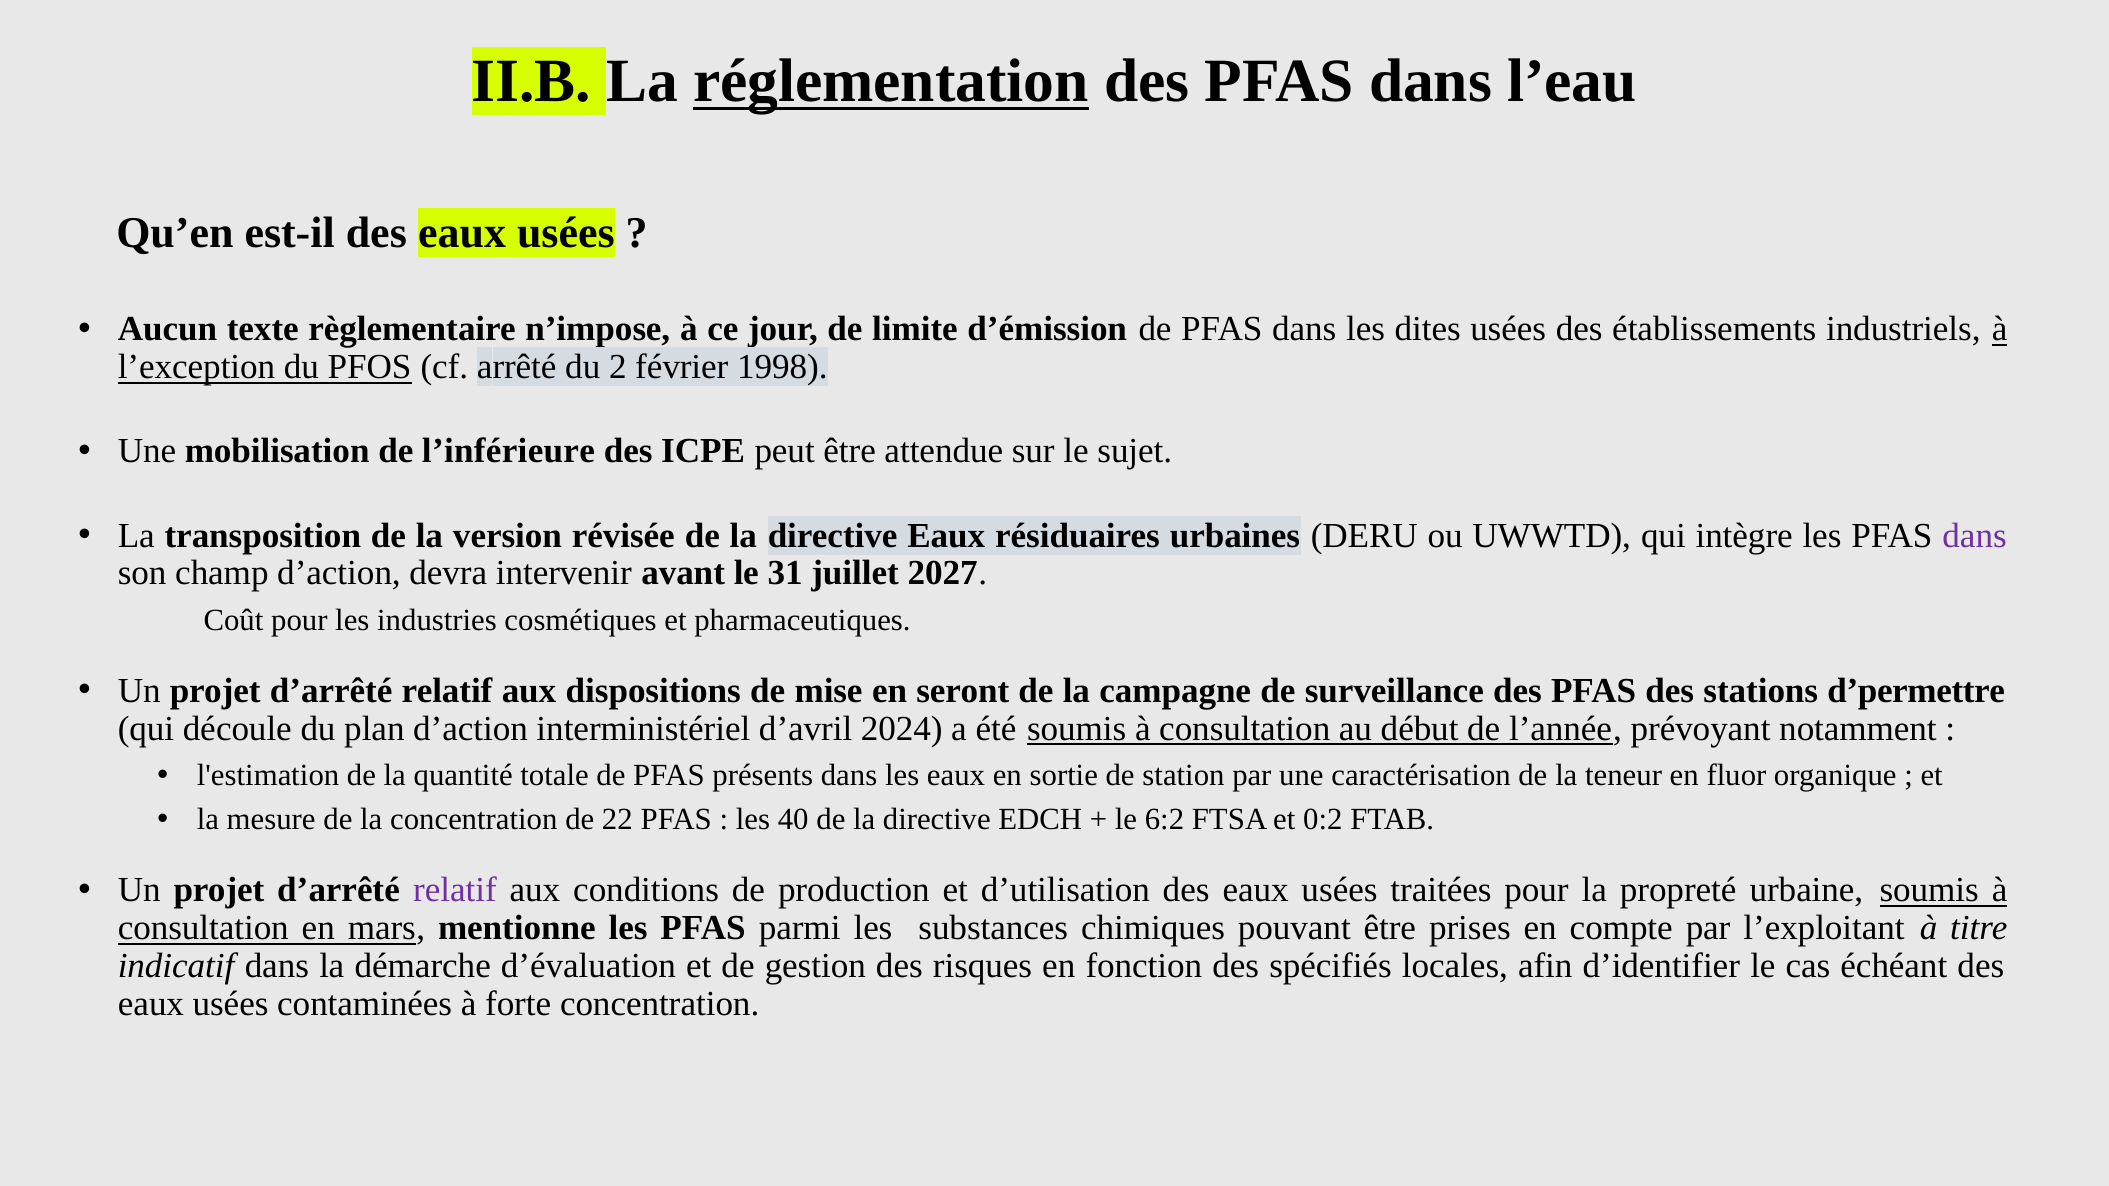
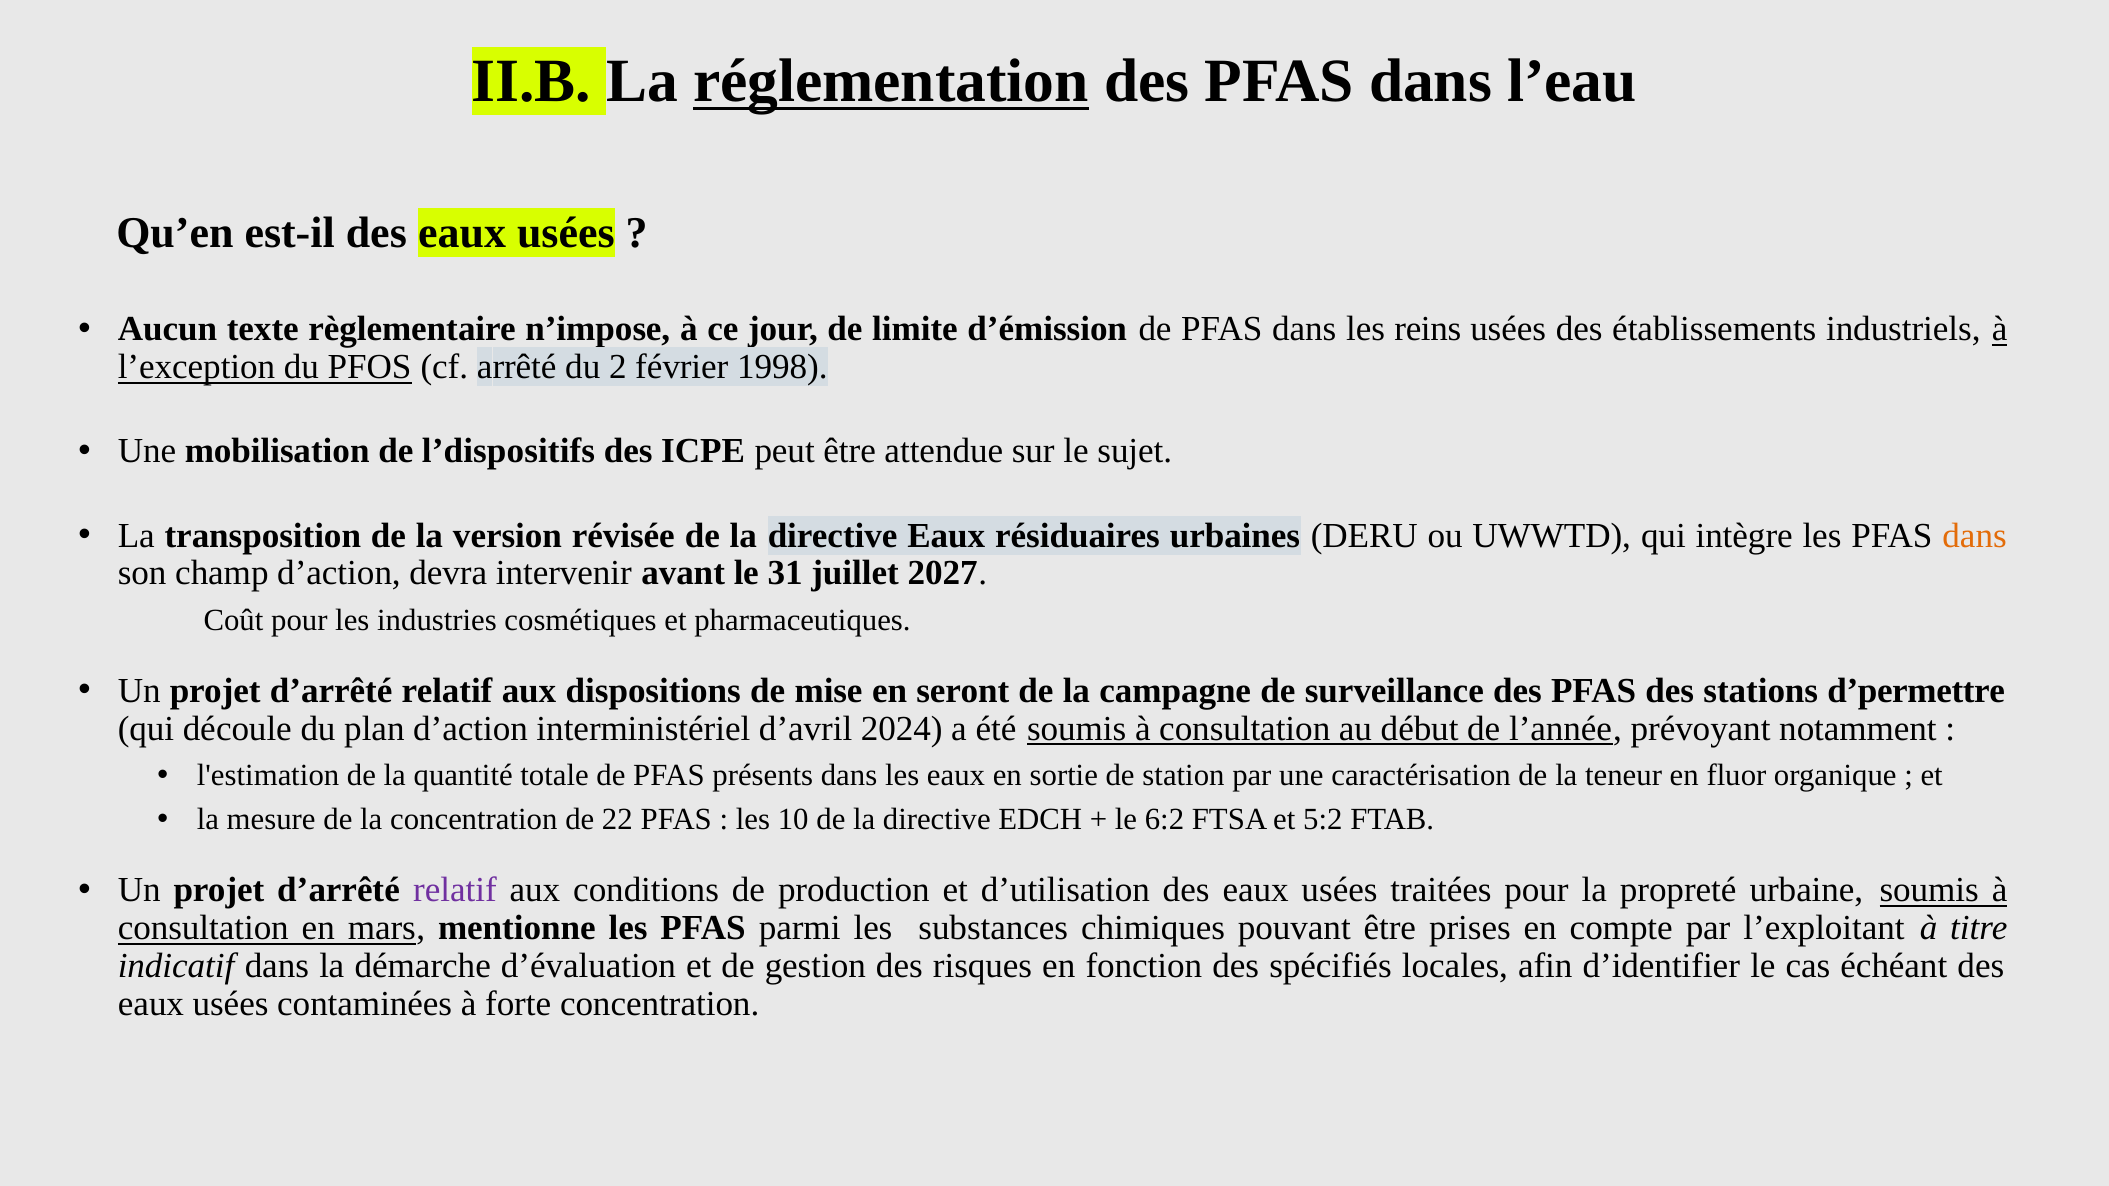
dites: dites -> reins
l’inférieure: l’inférieure -> l’dispositifs
dans at (1975, 536) colour: purple -> orange
40: 40 -> 10
0:2: 0:2 -> 5:2
